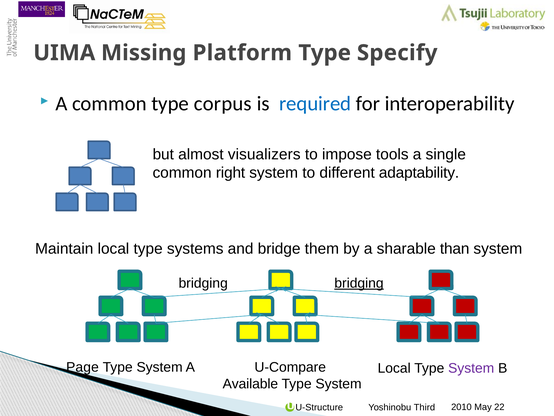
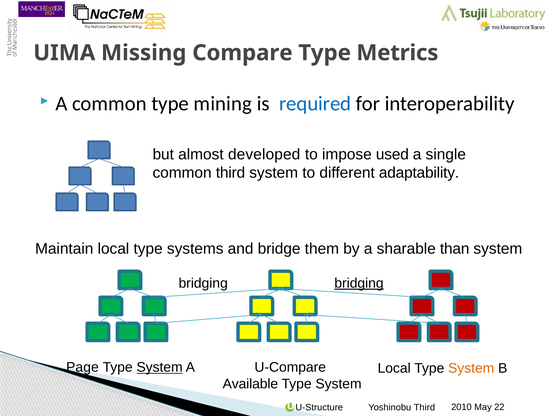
Platform: Platform -> Compare
Specify: Specify -> Metrics
corpus: corpus -> mining
visualizers: visualizers -> developed
tools: tools -> used
common right: right -> third
System at (160, 367) underline: none -> present
System at (471, 368) colour: purple -> orange
